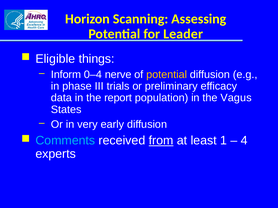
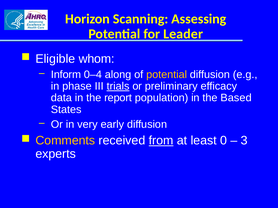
things: things -> whom
nerve: nerve -> along
trials underline: none -> present
Vagus: Vagus -> Based
Comments colour: light blue -> yellow
1: 1 -> 0
4: 4 -> 3
